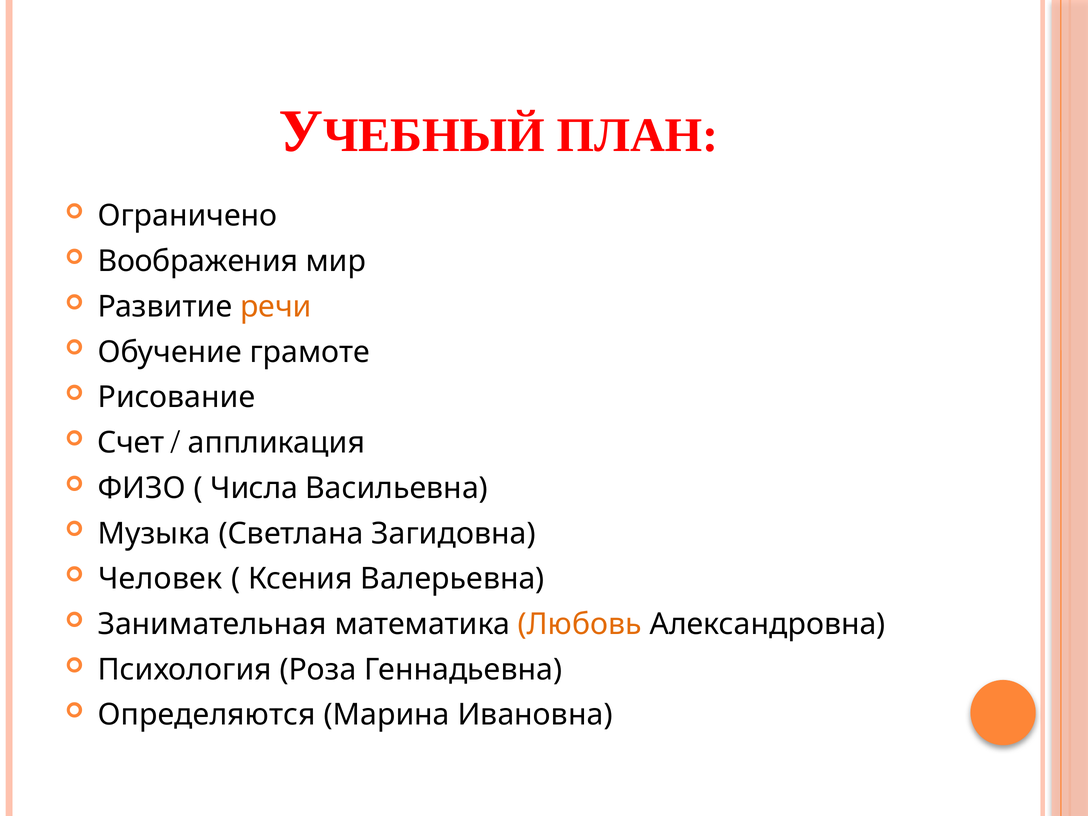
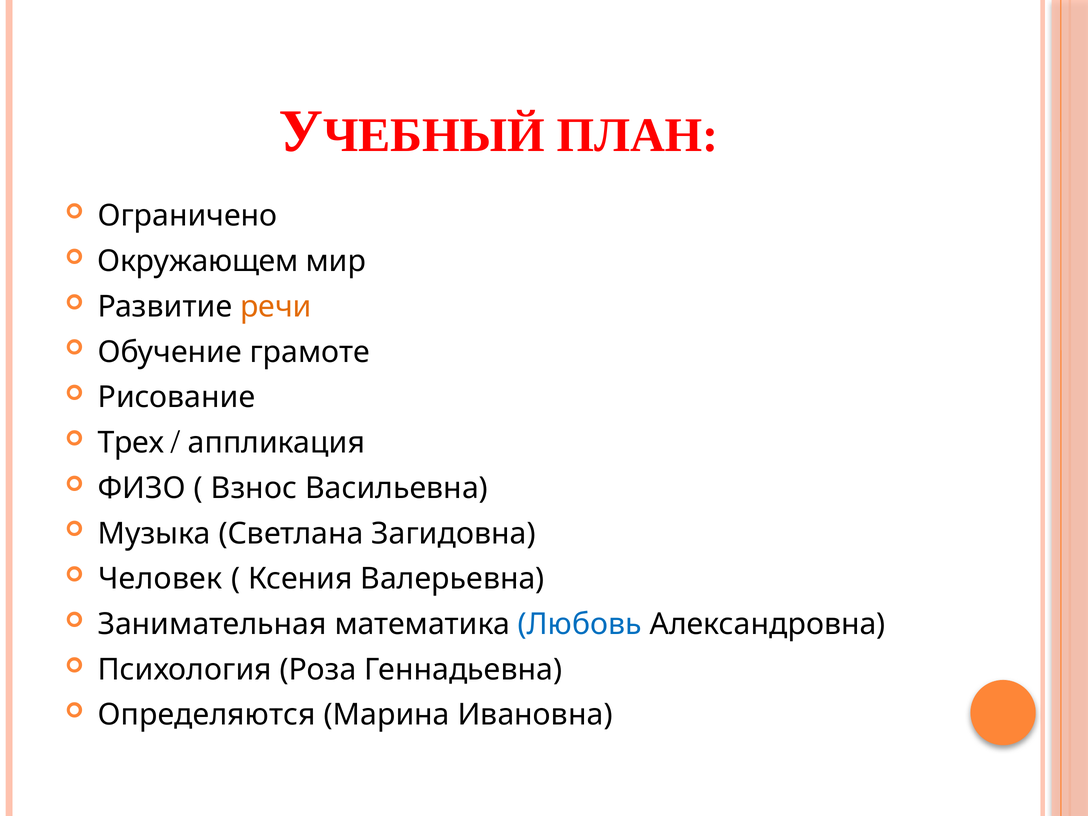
Воображения: Воображения -> Окружающем
Счет: Счет -> Трех
Числа: Числа -> Взнос
Любовь colour: orange -> blue
